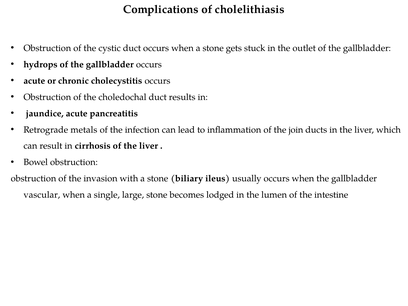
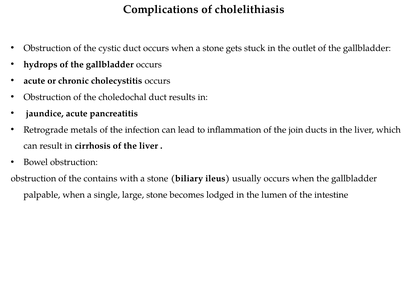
invasion: invasion -> contains
vascular: vascular -> palpable
